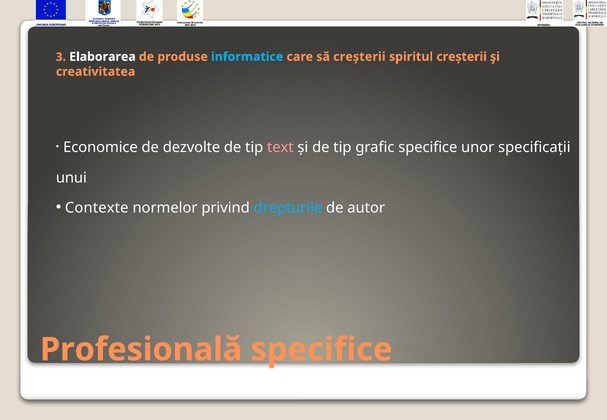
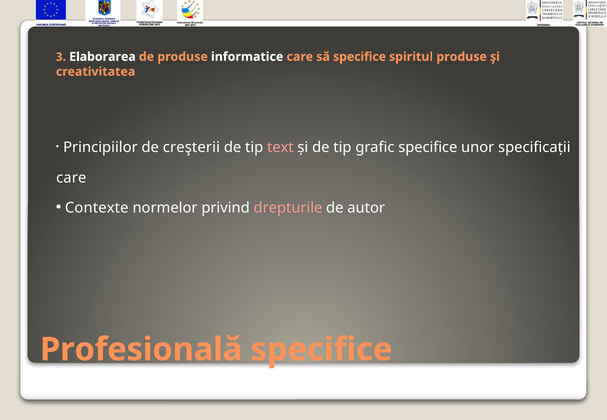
informatice colour: light blue -> white
să creşterii: creşterii -> specifice
spiritul creşterii: creşterii -> produse
Economice: Economice -> Principiilor
dezvolte: dezvolte -> creşterii
unui at (71, 178): unui -> care
drepturile colour: light blue -> pink
